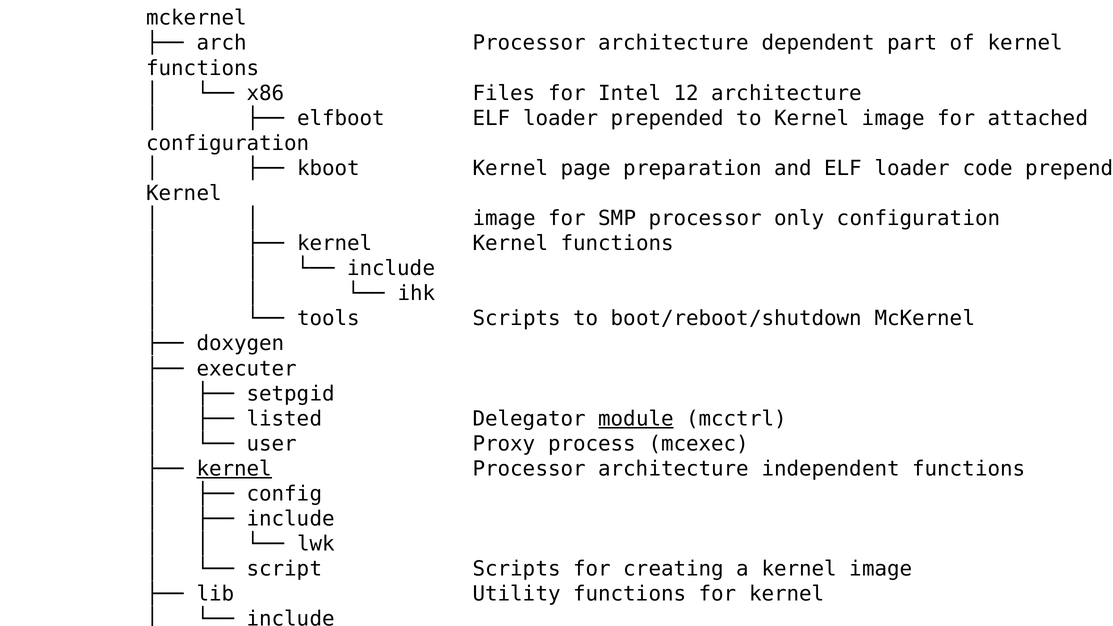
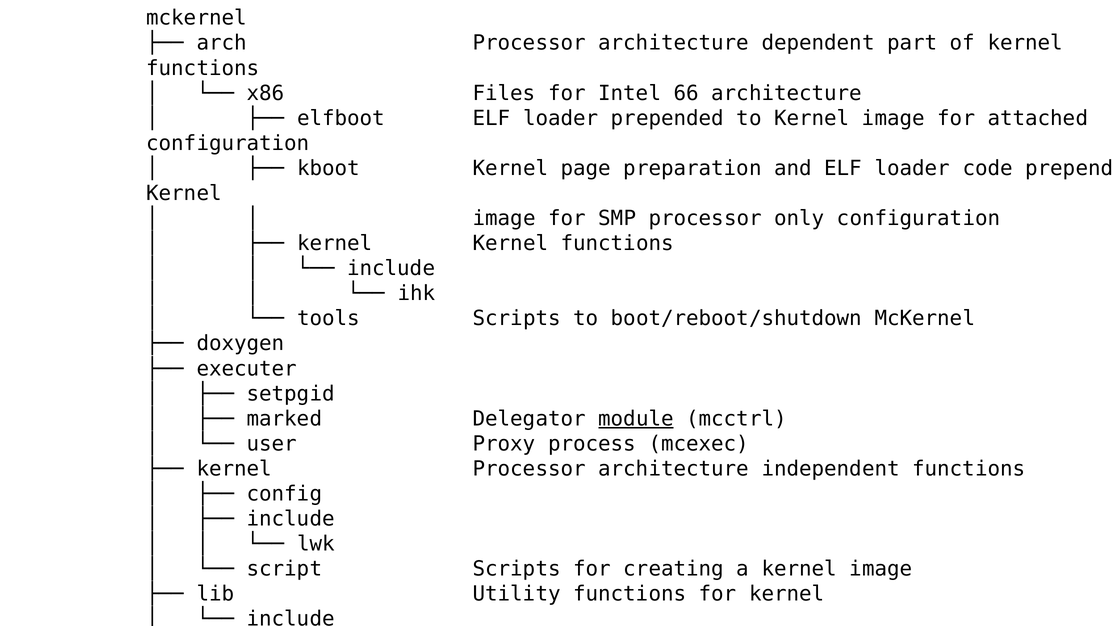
12: 12 -> 66
listed: listed -> marked
kernel at (234, 469) underline: present -> none
